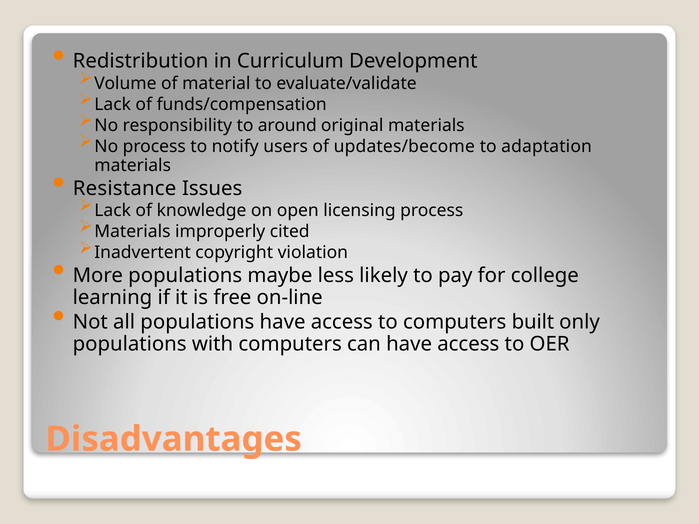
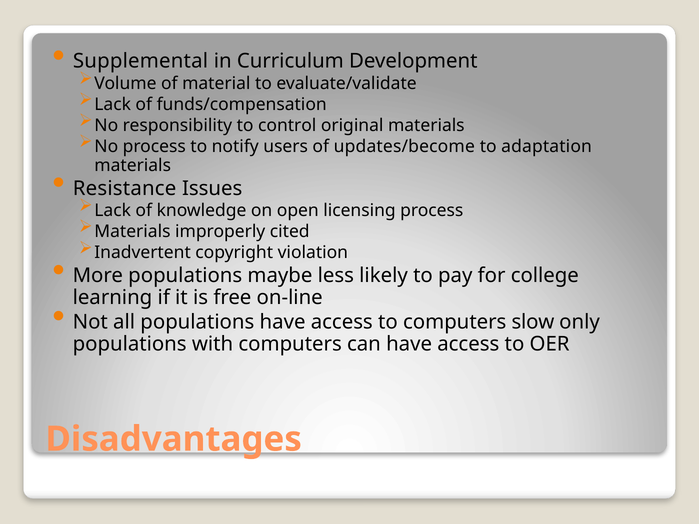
Redistribution: Redistribution -> Supplemental
around: around -> control
built: built -> slow
